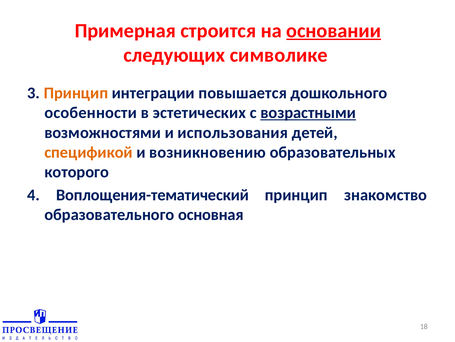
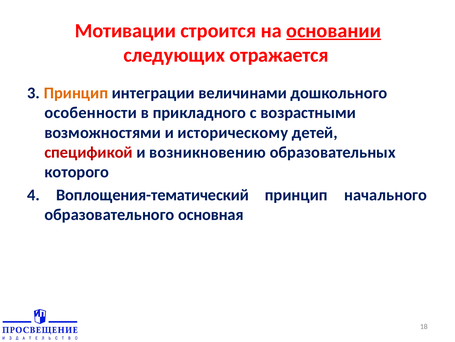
Примерная: Примерная -> Мотивации
символике: символике -> отражается
повышается: повышается -> величинами
эстетических: эстетических -> прикладного
возрастными underline: present -> none
использования: использования -> историческому
спецификой colour: orange -> red
знакомство: знакомство -> начального
